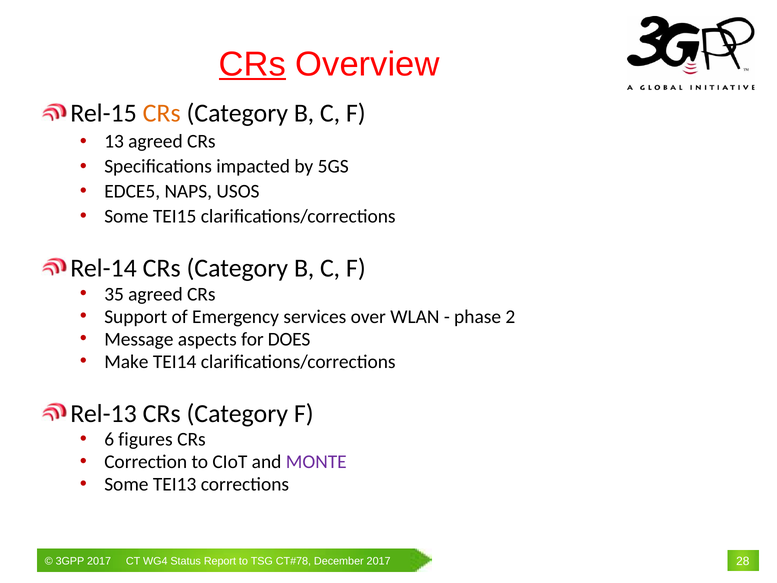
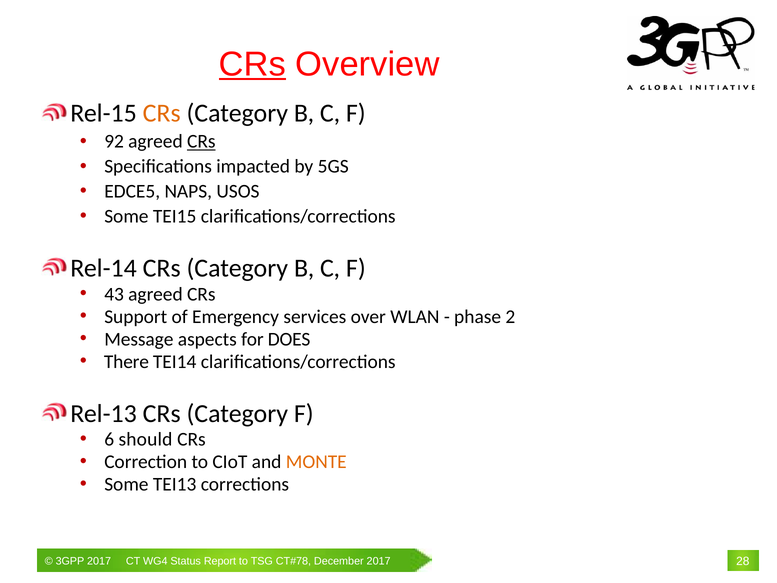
13: 13 -> 92
CRs at (201, 141) underline: none -> present
35: 35 -> 43
Make: Make -> There
figures: figures -> should
MONTE colour: purple -> orange
